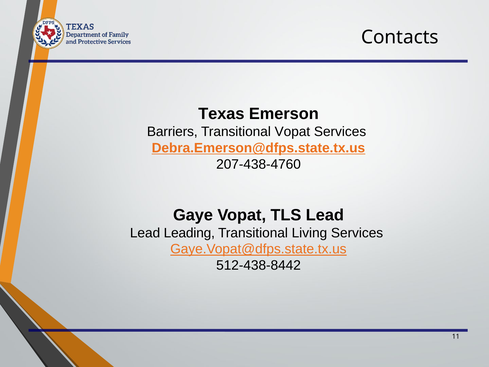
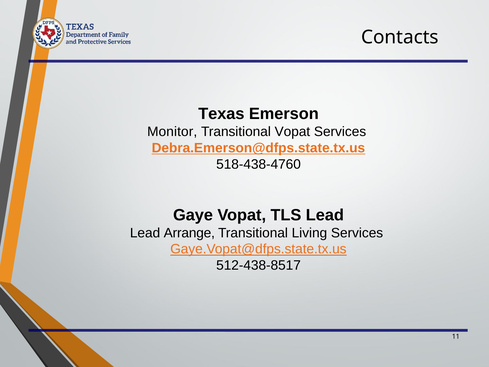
Barriers: Barriers -> Monitor
207-438-4760: 207-438-4760 -> 518-438-4760
Leading: Leading -> Arrange
512-438-8442: 512-438-8442 -> 512-438-8517
